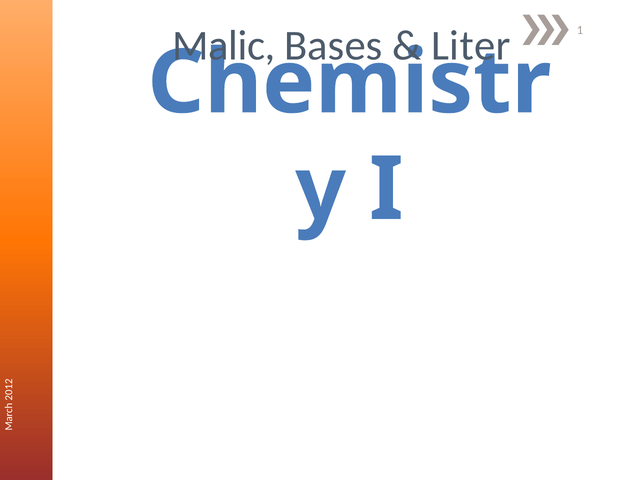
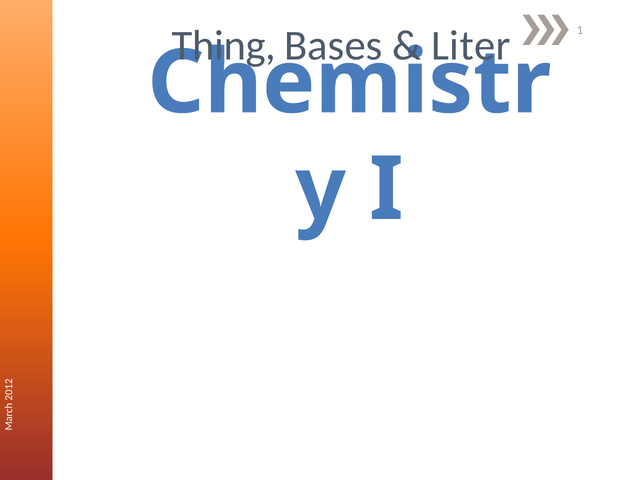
Malic: Malic -> Thing
